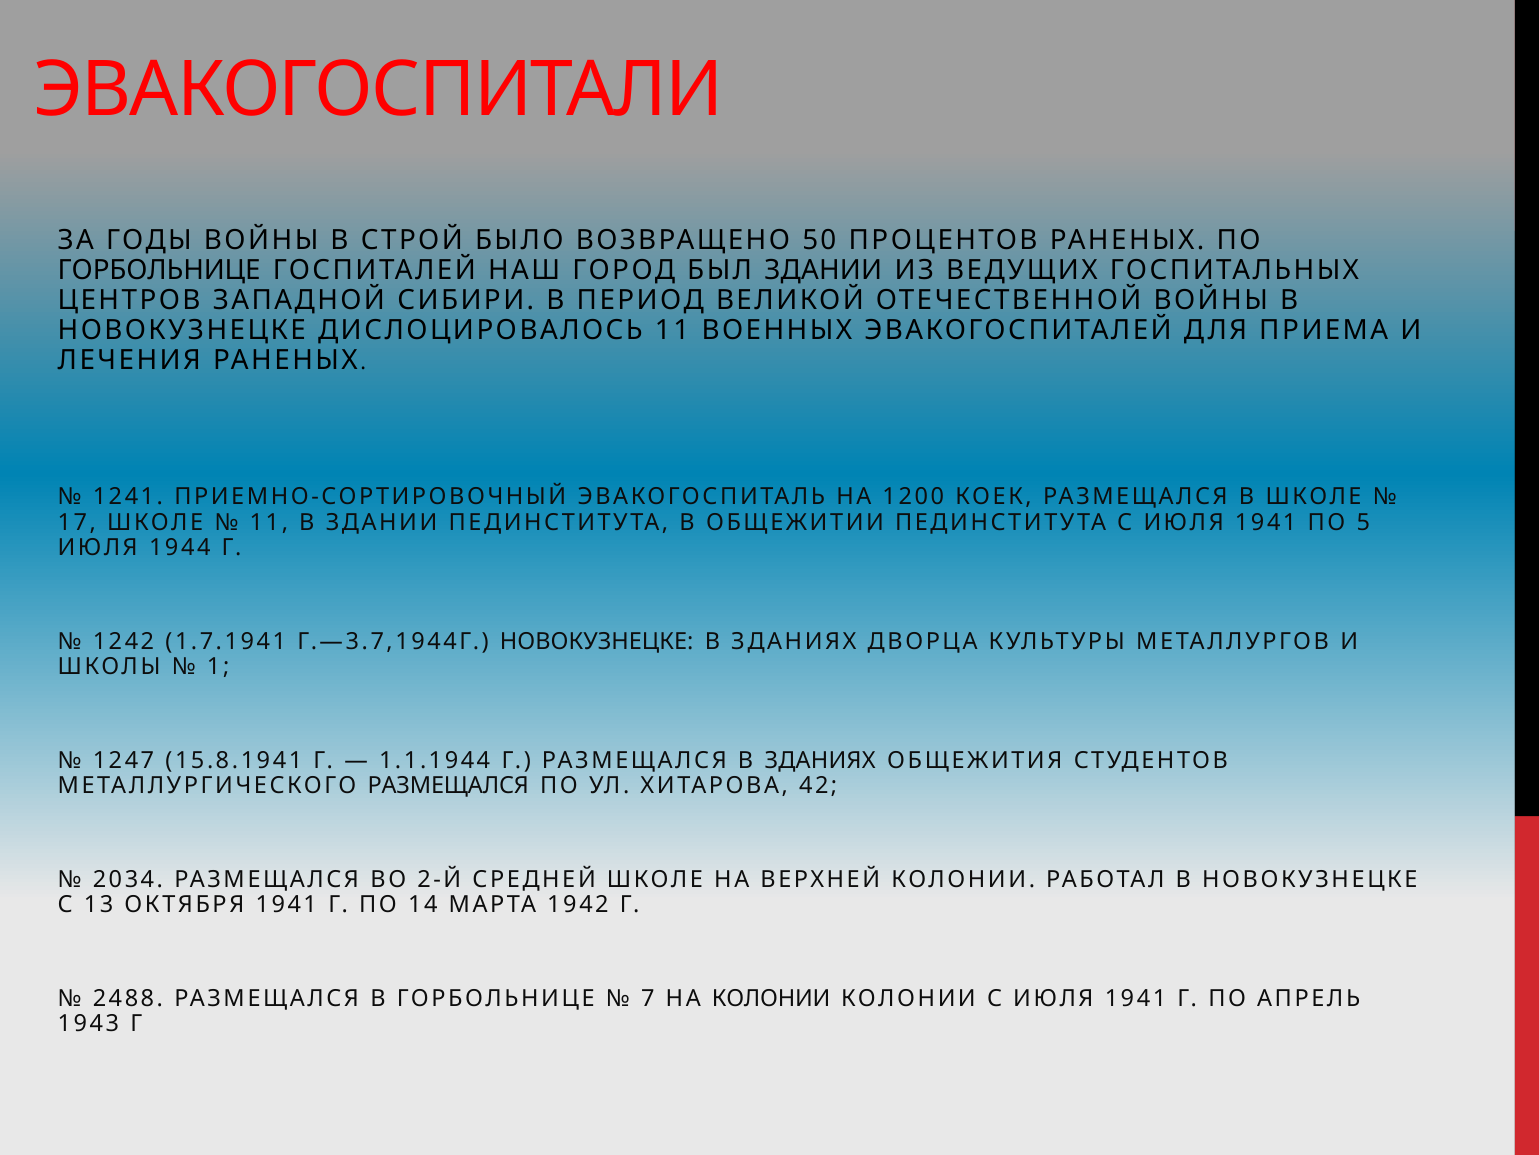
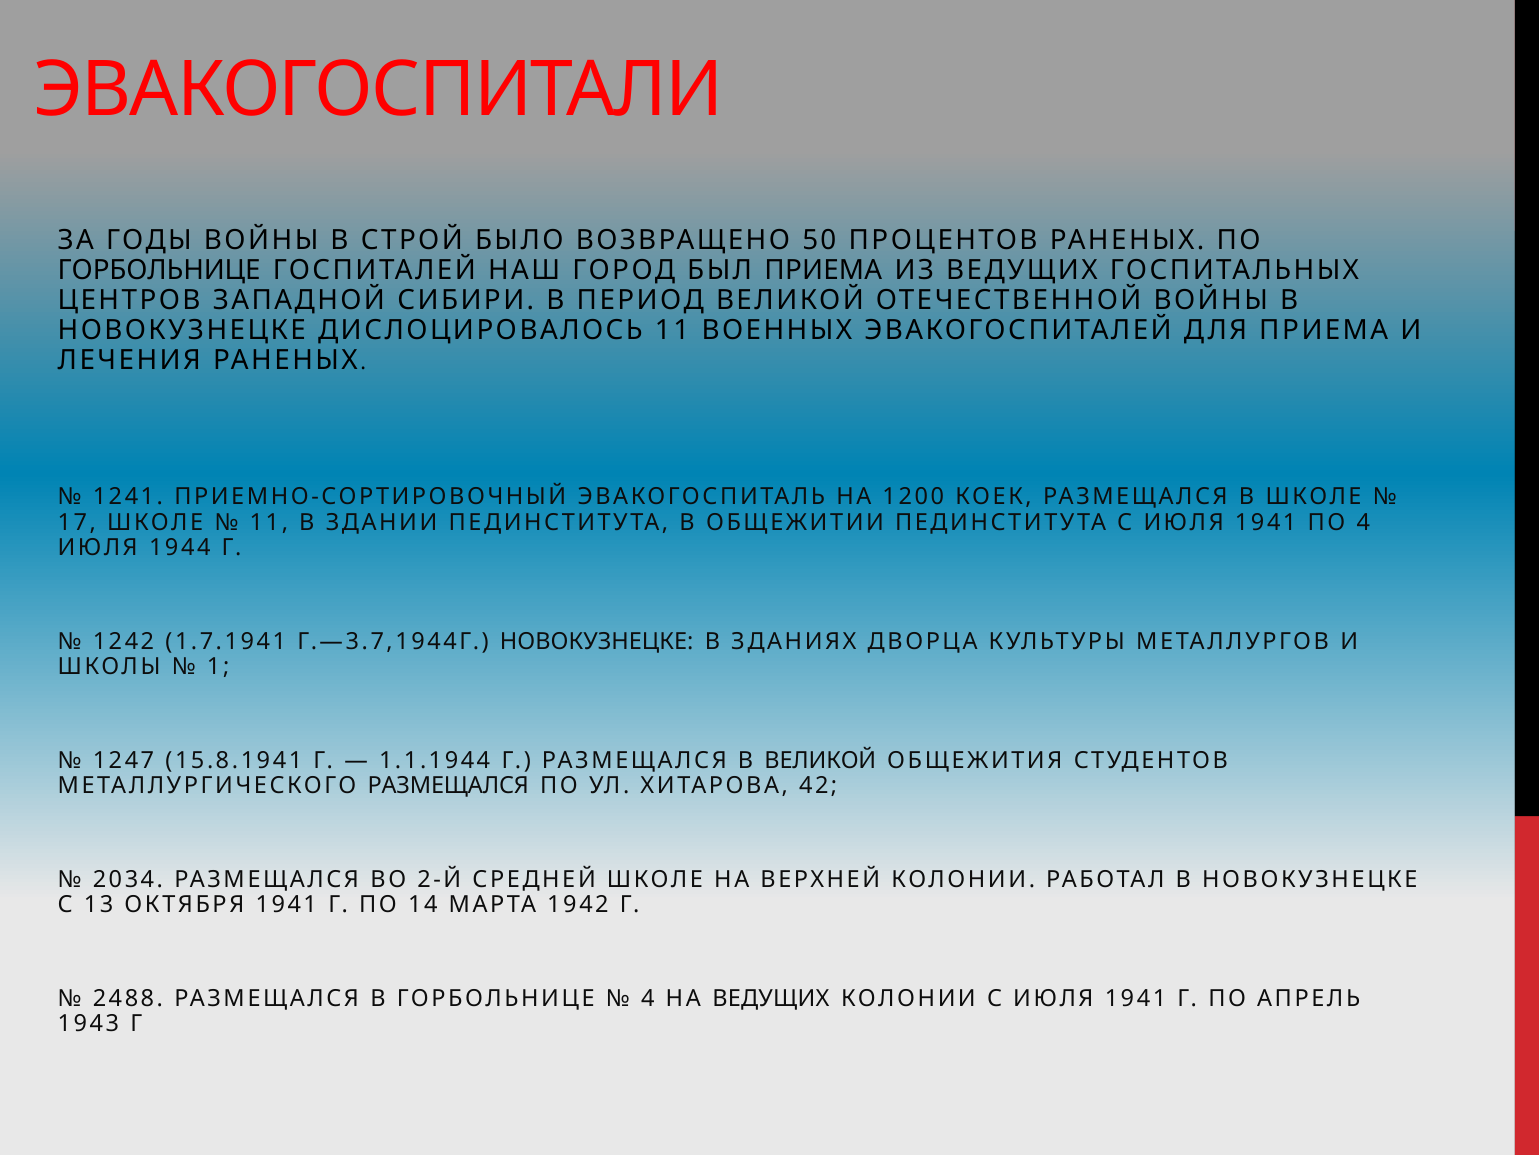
БЫЛ ЗДАНИИ: ЗДАНИИ -> ПРИЕМА
ПО 5: 5 -> 4
РАЗМЕЩАЛСЯ В ЗДАНИЯХ: ЗДАНИЯХ -> ВЕЛИКОЙ
7 at (648, 998): 7 -> 4
НА КОЛОНИИ: КОЛОНИИ -> ВЕДУЩИХ
